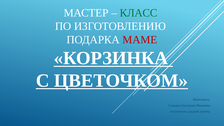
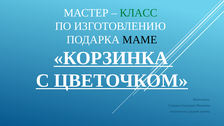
МАМЕ colour: red -> black
